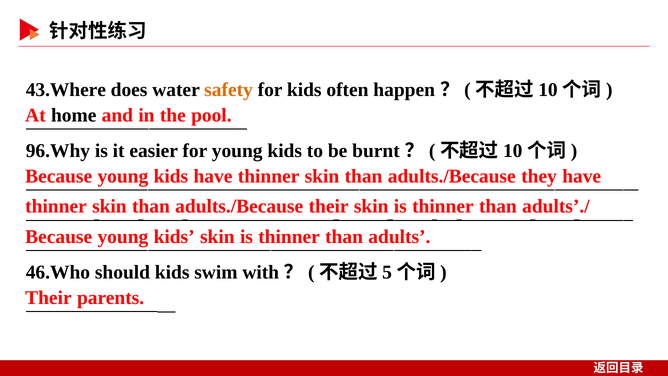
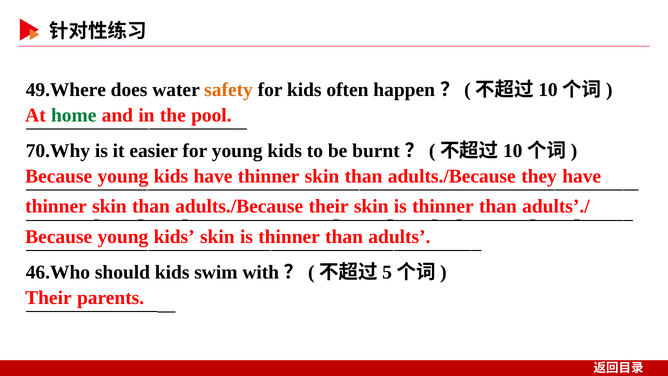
43.Where: 43.Where -> 49.Where
home colour: black -> green
96.Why: 96.Why -> 70.Why
